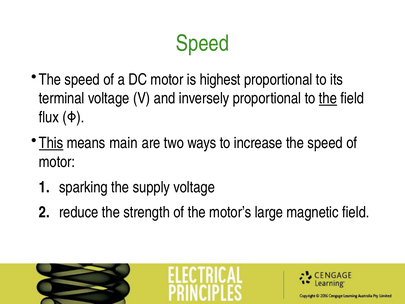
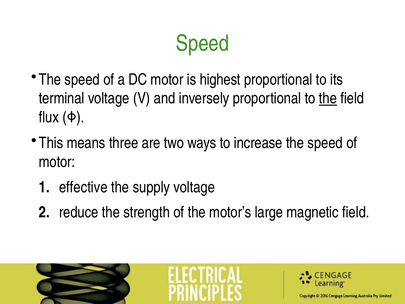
This underline: present -> none
main: main -> three
sparking: sparking -> effective
